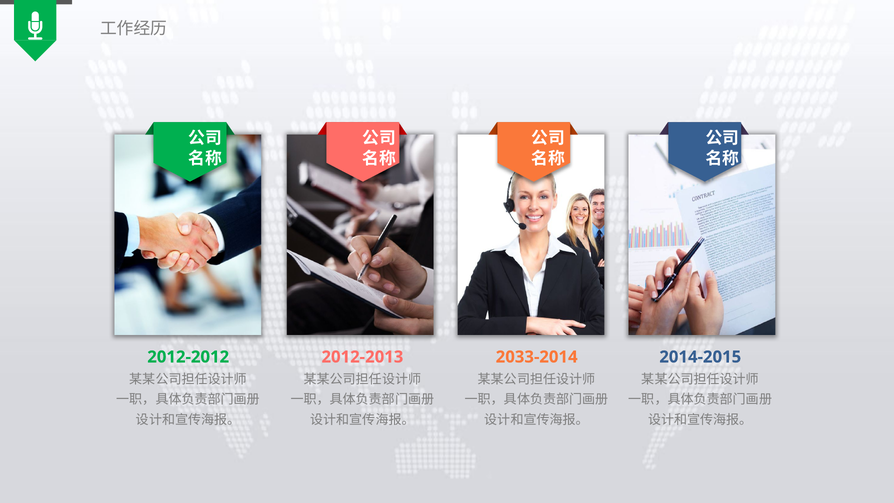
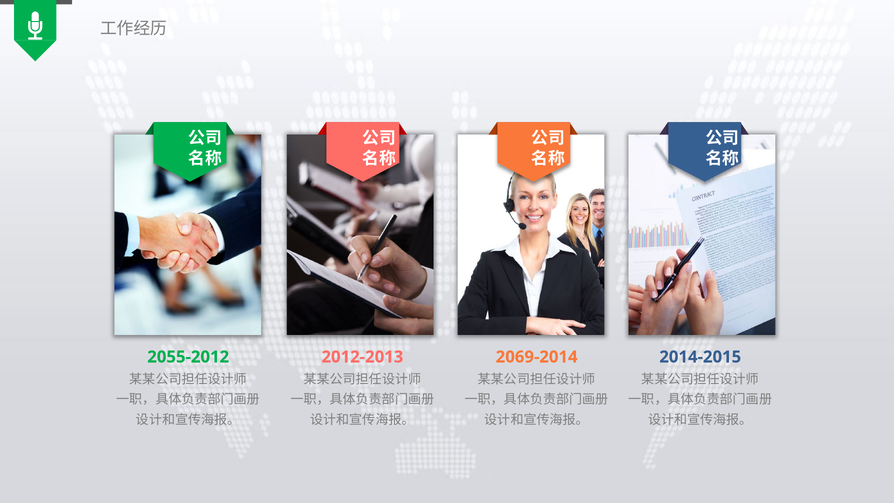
2012-2012: 2012-2012 -> 2055-2012
2033-2014: 2033-2014 -> 2069-2014
